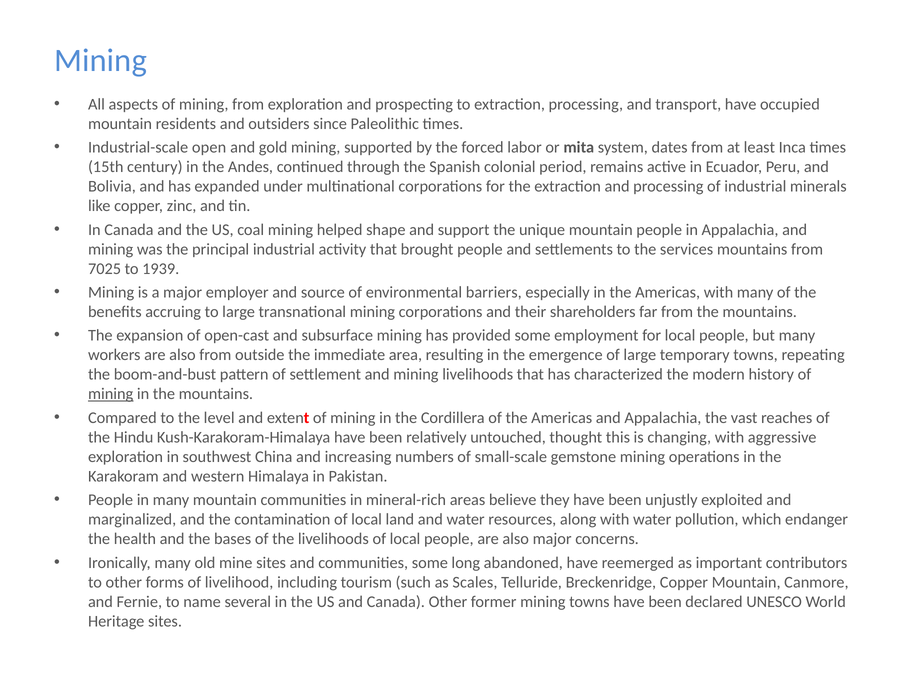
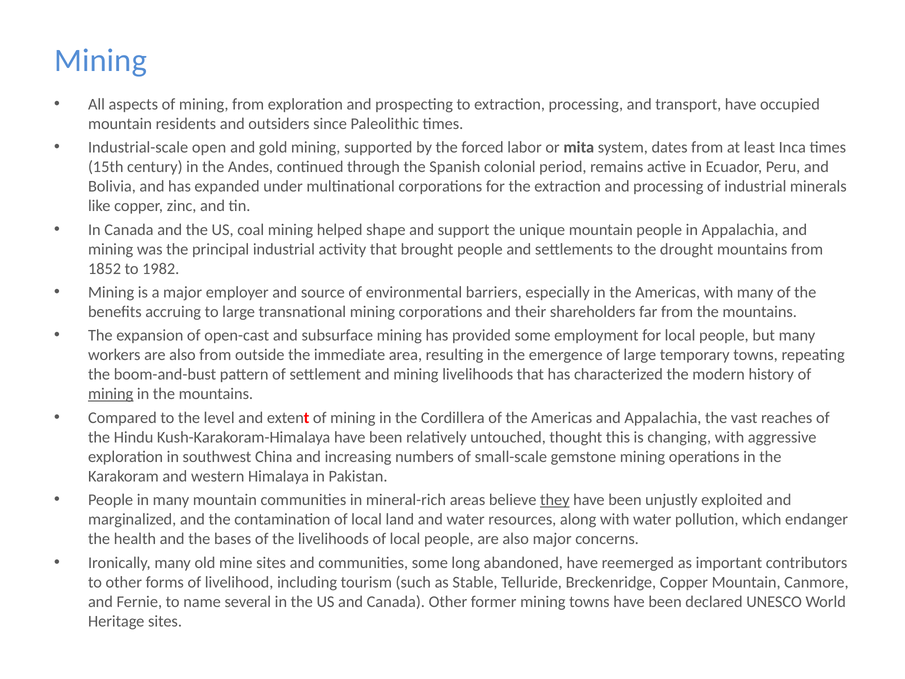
services: services -> drought
7025: 7025 -> 1852
1939: 1939 -> 1982
they underline: none -> present
Scales: Scales -> Stable
